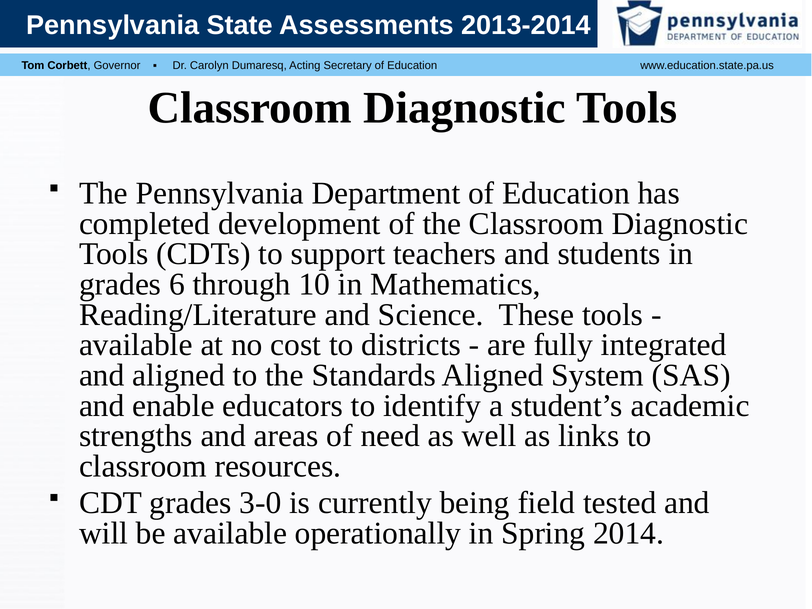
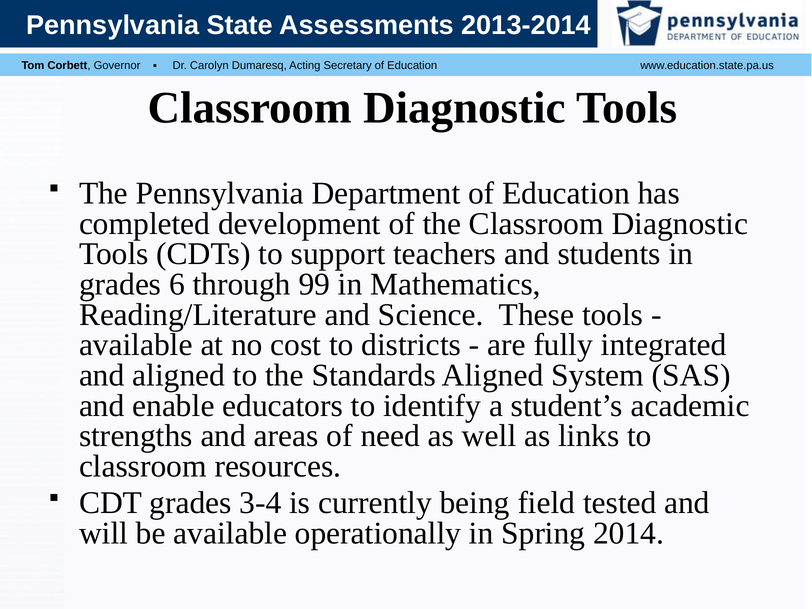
10: 10 -> 99
3-0: 3-0 -> 3-4
